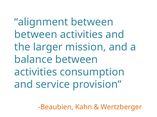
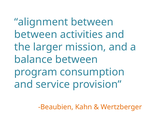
activities at (36, 72): activities -> program
